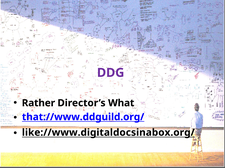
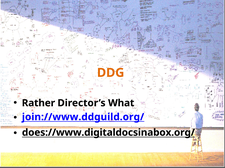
DDG colour: purple -> orange
that://www.ddguild.org/: that://www.ddguild.org/ -> join://www.ddguild.org/
like://www.digitaldocsinabox.org/: like://www.digitaldocsinabox.org/ -> does://www.digitaldocsinabox.org/
